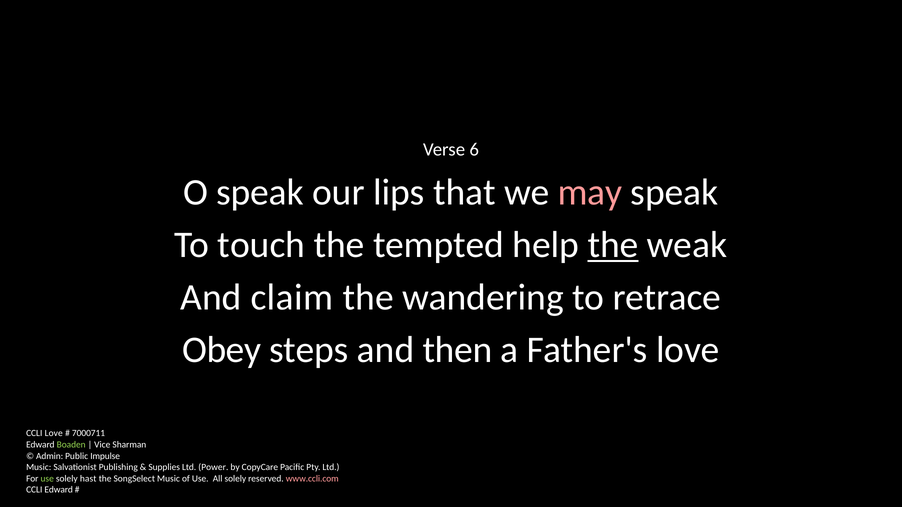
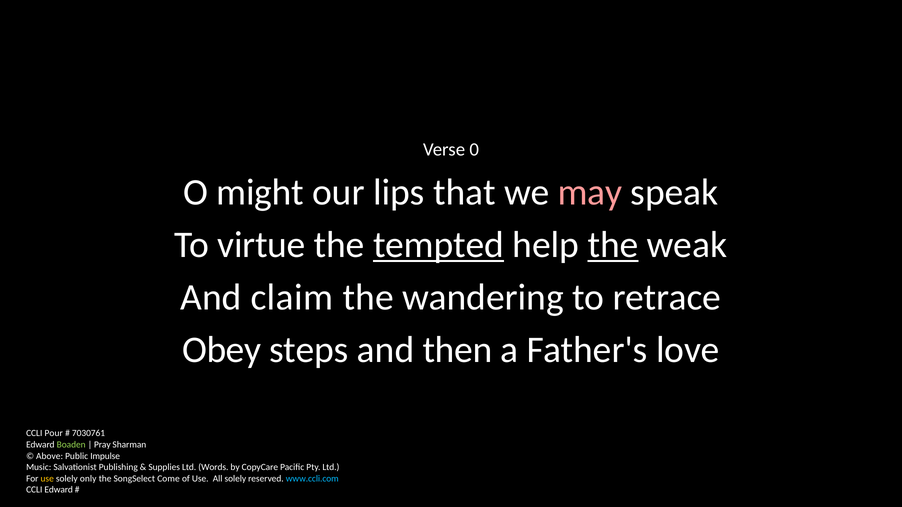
6: 6 -> 0
O speak: speak -> might
touch: touch -> virtue
tempted underline: none -> present
CCLI Love: Love -> Pour
7000711: 7000711 -> 7030761
Vice: Vice -> Pray
Admin: Admin -> Above
Power: Power -> Words
use at (47, 479) colour: light green -> yellow
hast: hast -> only
SongSelect Music: Music -> Come
www.ccli.com colour: pink -> light blue
